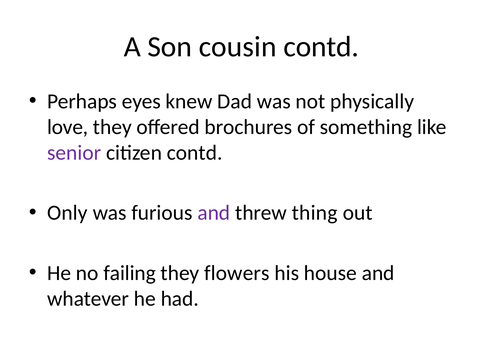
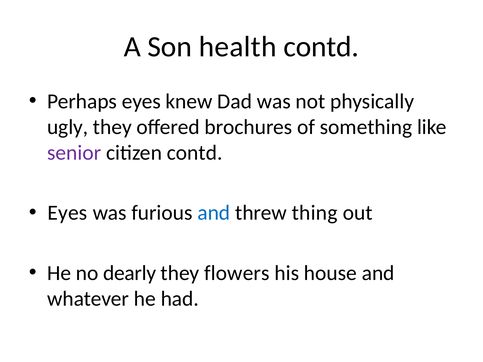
cousin: cousin -> health
love: love -> ugly
Only at (67, 213): Only -> Eyes
and at (214, 213) colour: purple -> blue
failing: failing -> dearly
